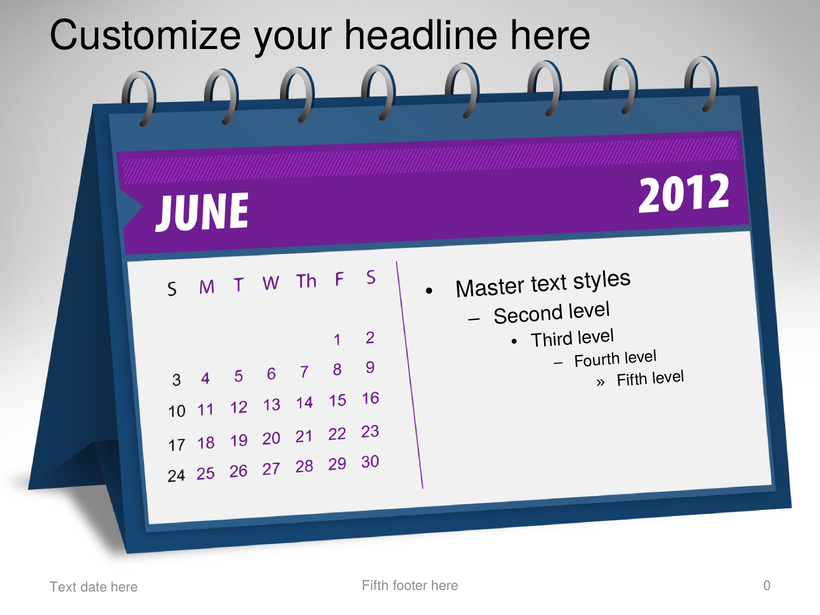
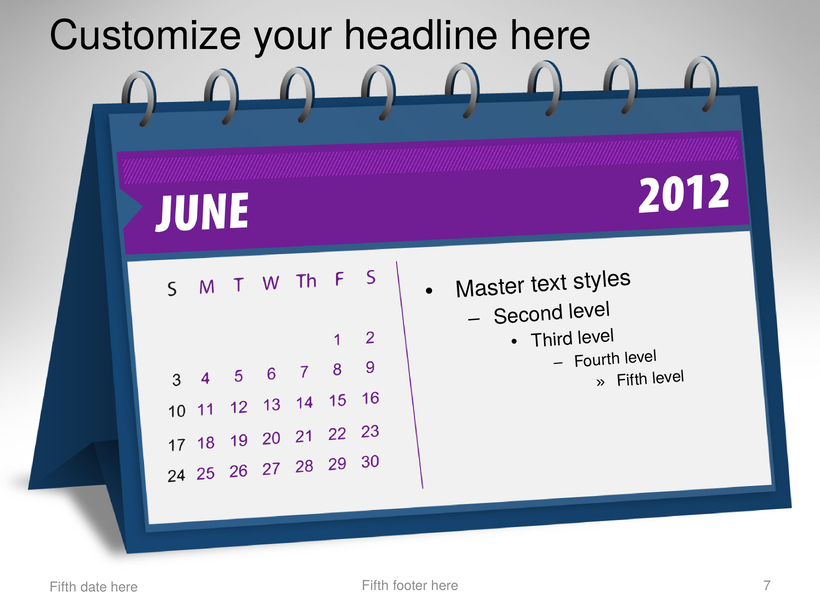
0: 0 -> 7
Text at (63, 587): Text -> Fifth
